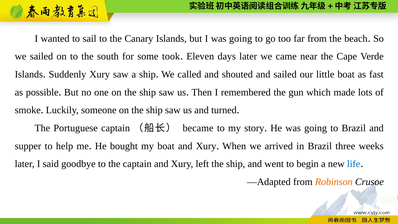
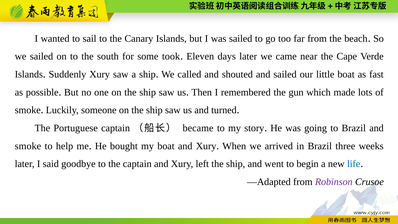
I was going: going -> sailed
supper at (28, 146): supper -> smoke
Robinson colour: orange -> purple
